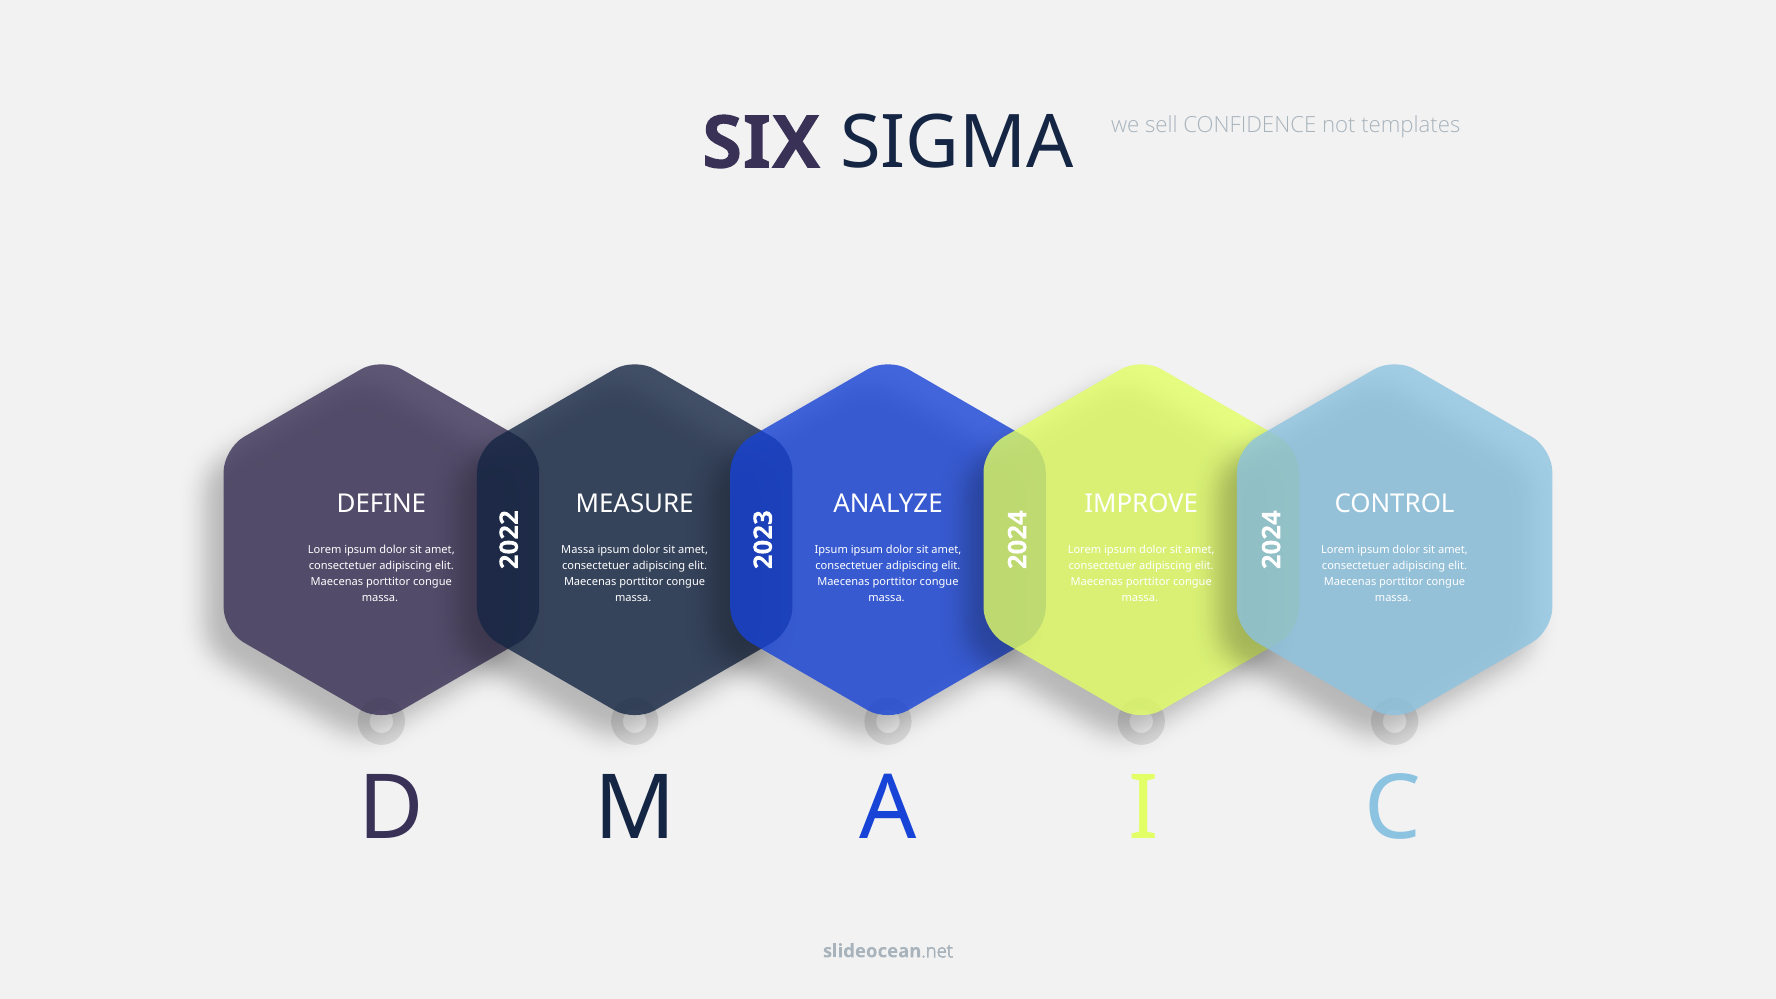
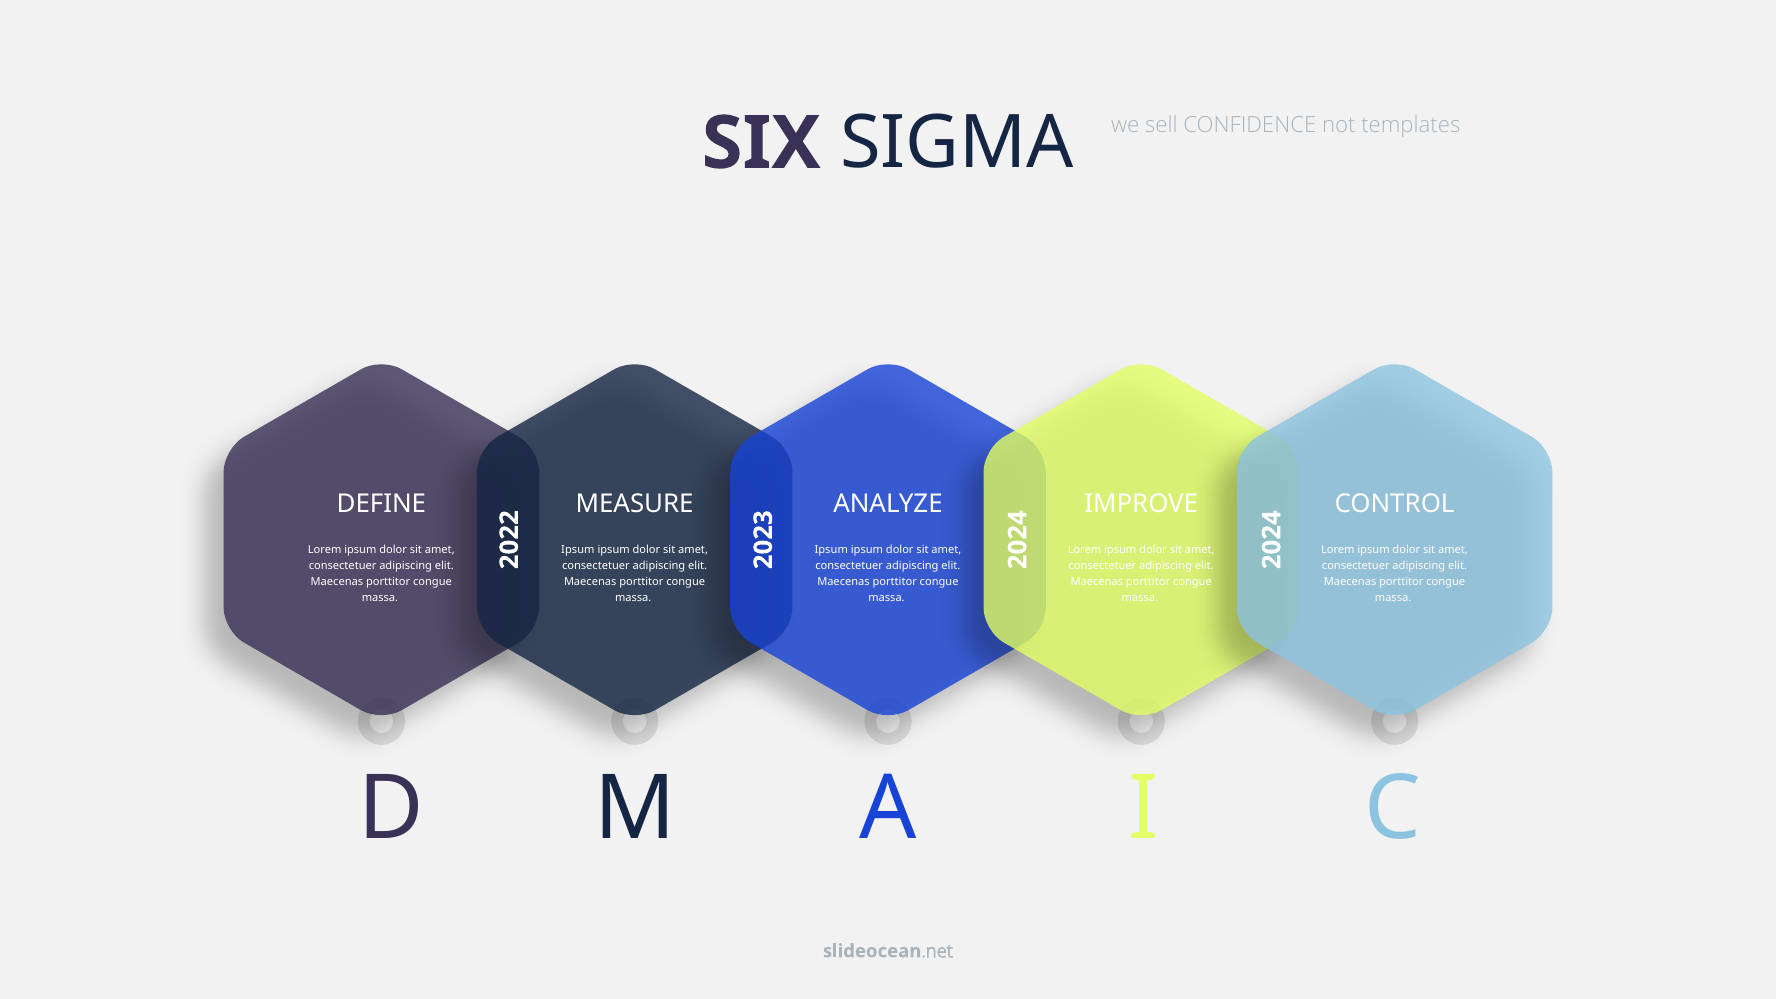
Massa at (578, 549): Massa -> Ipsum
